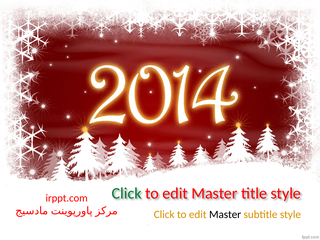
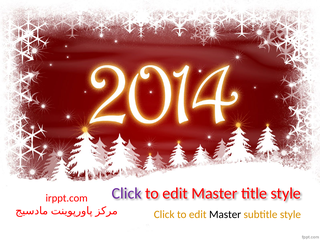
Click at (127, 193) colour: green -> purple
